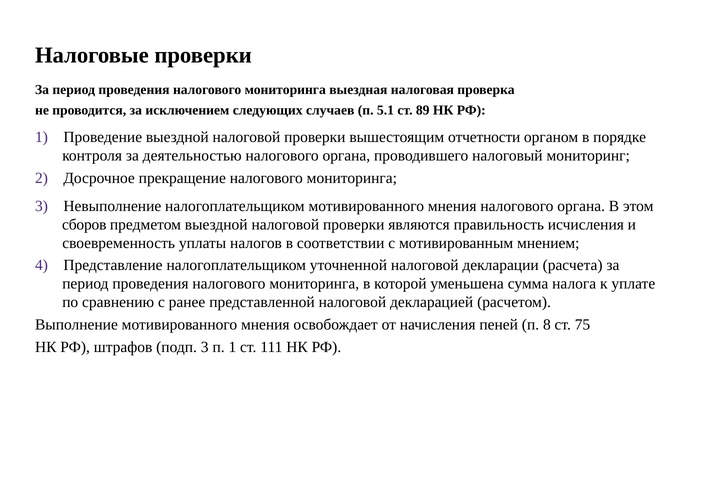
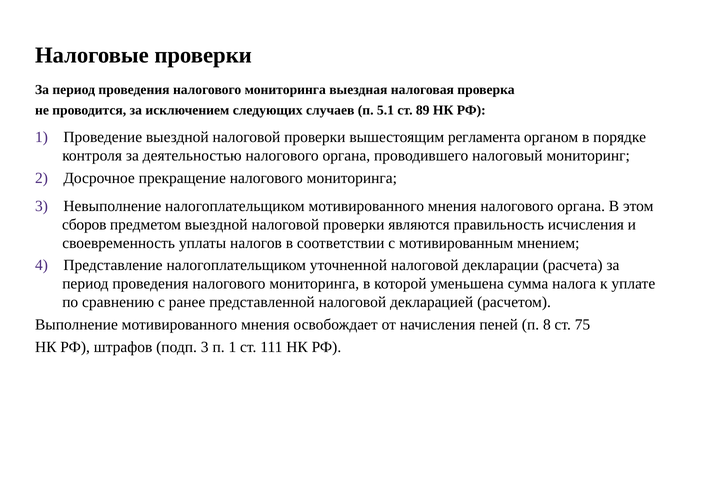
отчетности: отчетности -> регламента
